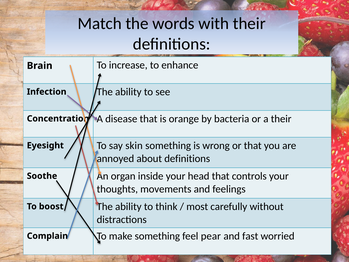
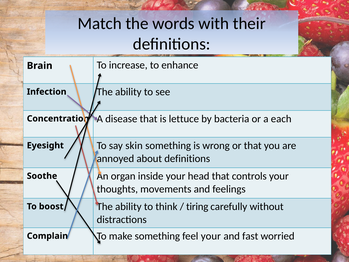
orange: orange -> lettuce
a their: their -> each
most: most -> tiring
feel pear: pear -> your
